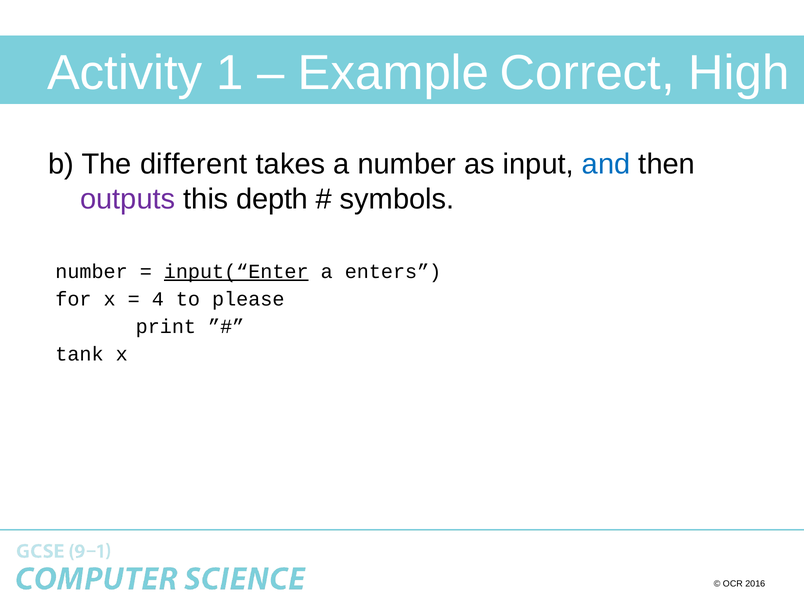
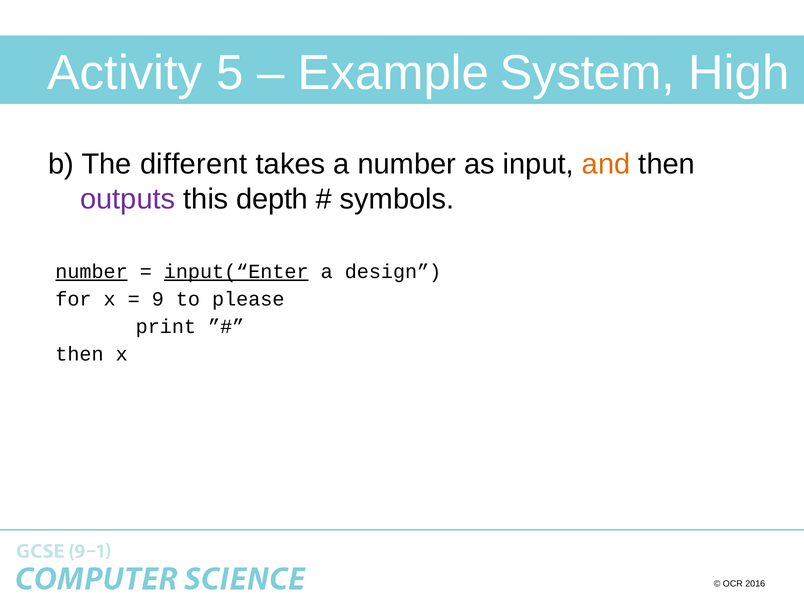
1: 1 -> 5
Correct: Correct -> System
and colour: blue -> orange
number at (92, 272) underline: none -> present
enters: enters -> design
4: 4 -> 9
tank at (79, 354): tank -> then
